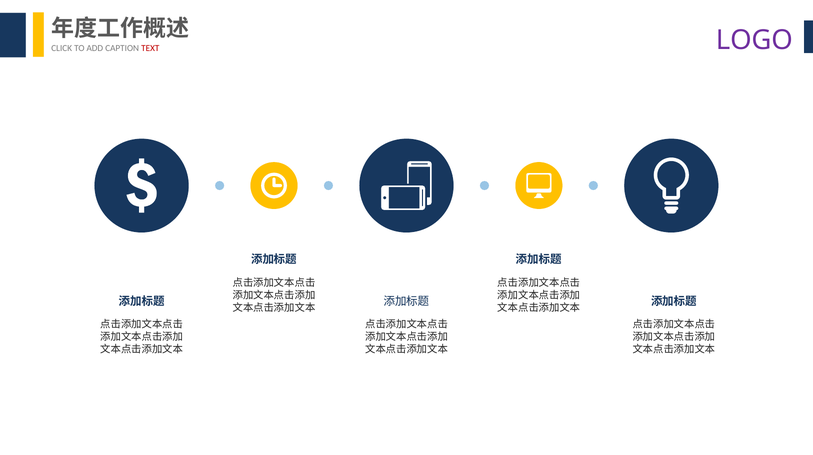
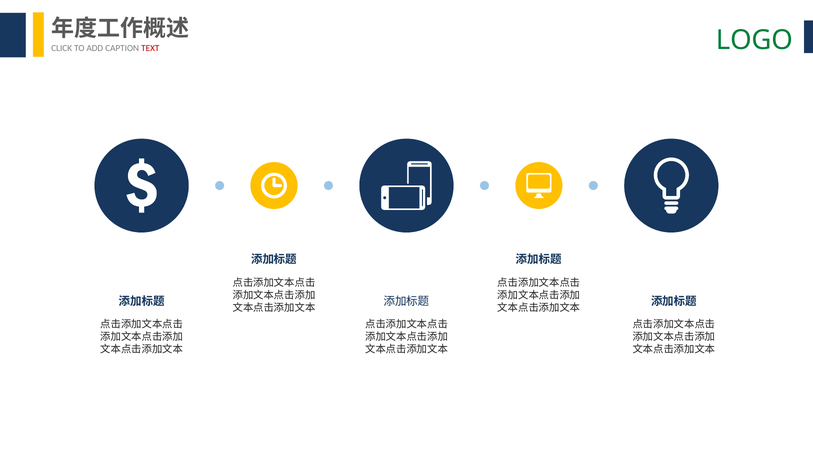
LOGO colour: purple -> green
